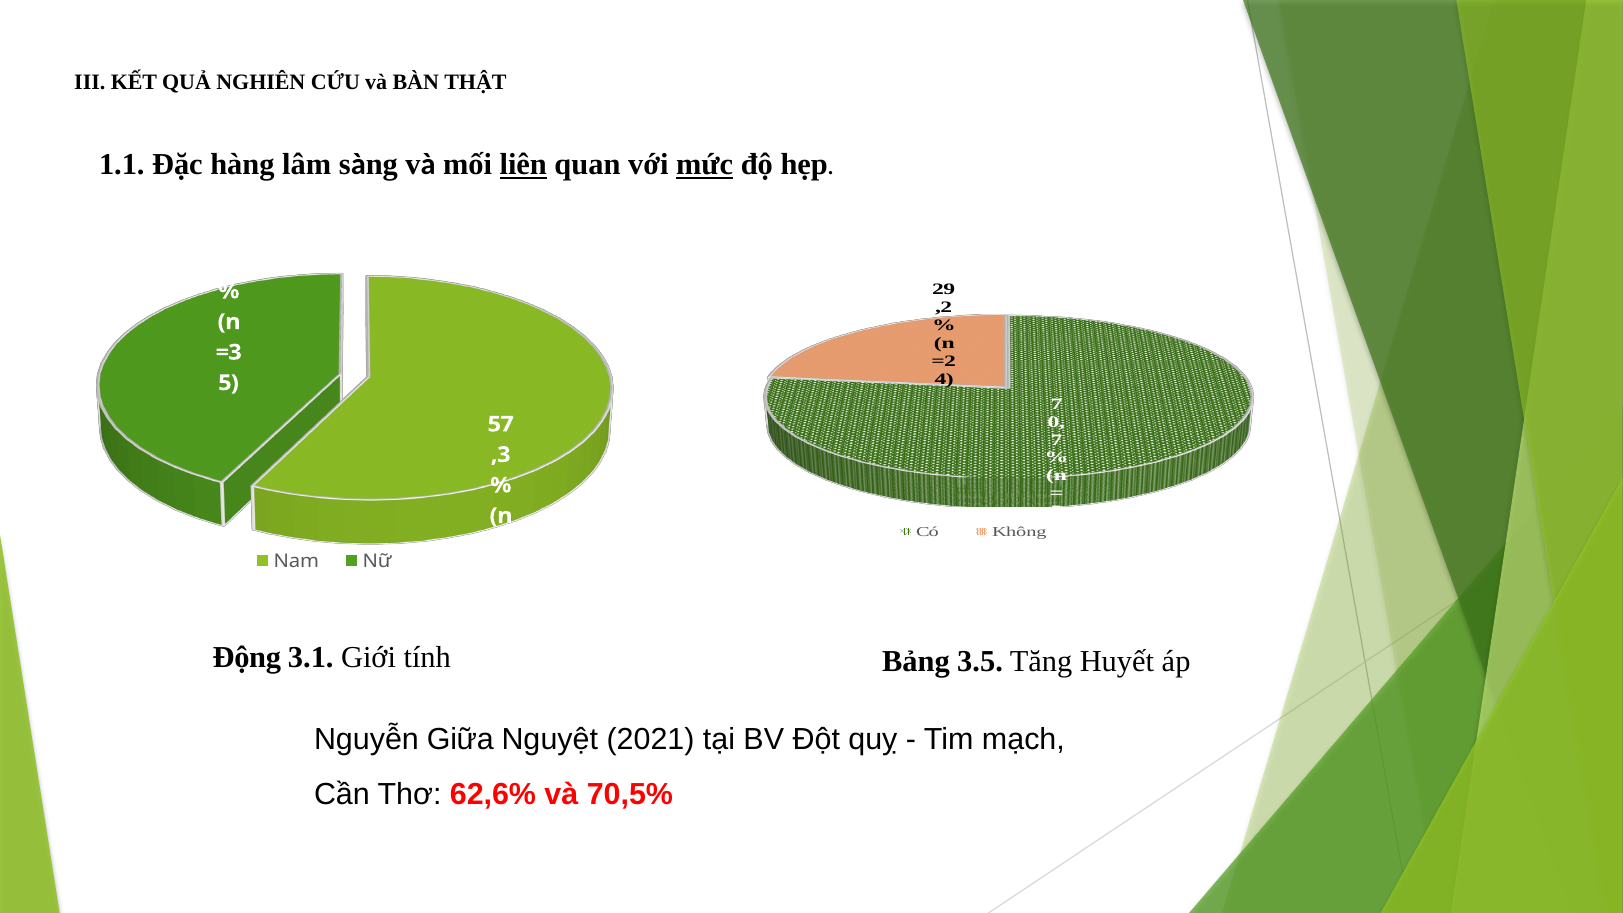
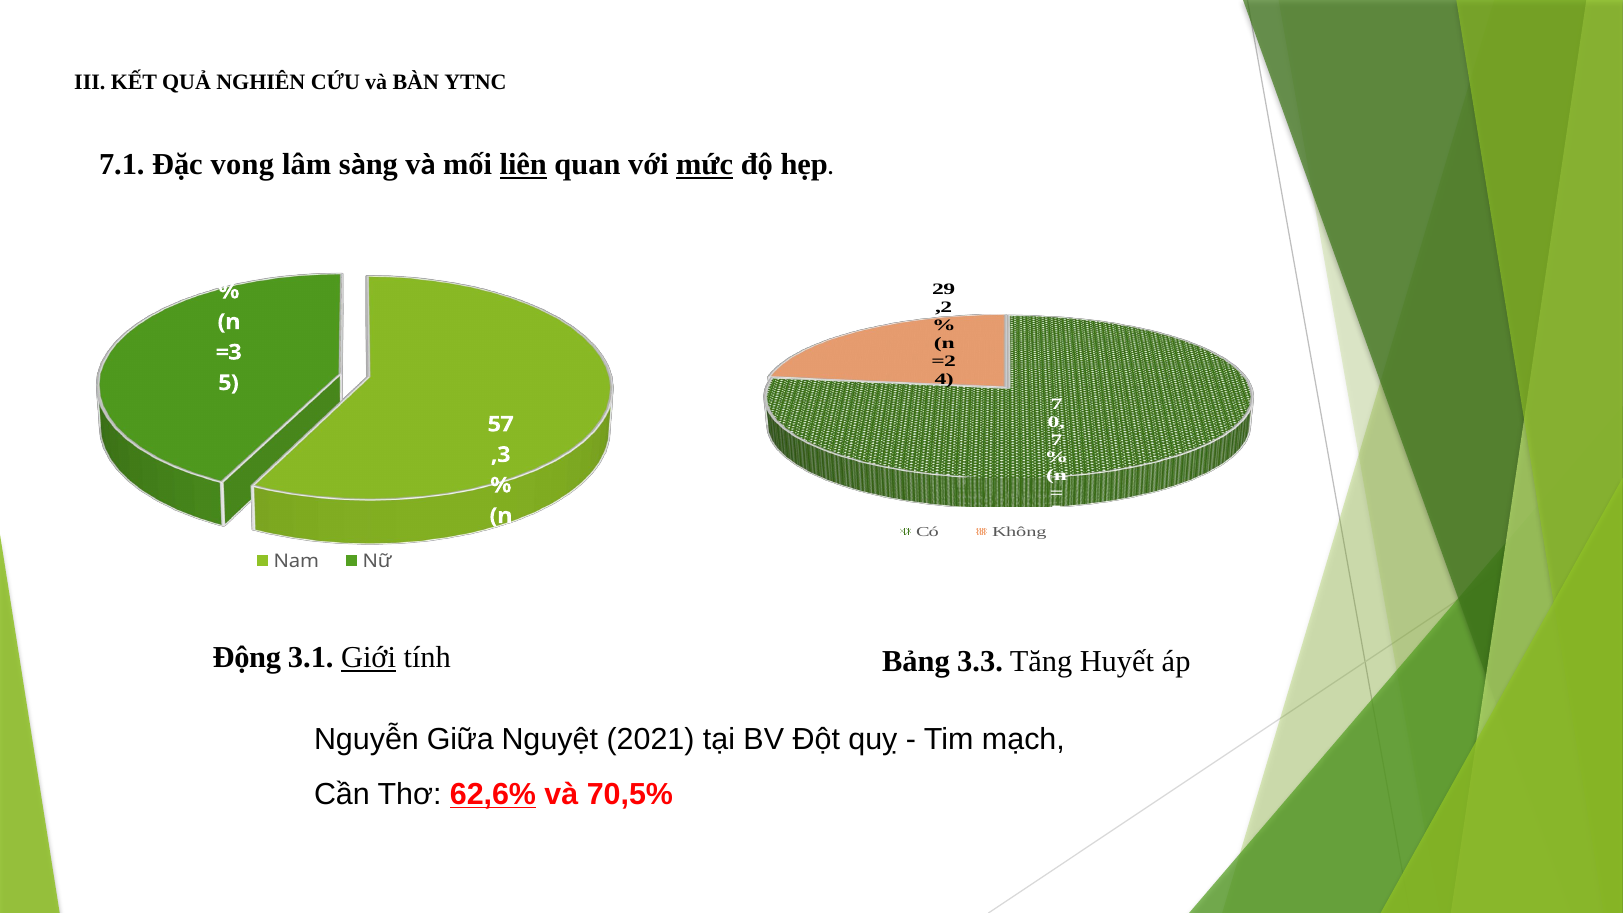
THẬT: THẬT -> YTNC
1.1: 1.1 -> 7.1
hàng: hàng -> vong
Giới underline: none -> present
3.5: 3.5 -> 3.3
62,6% underline: none -> present
